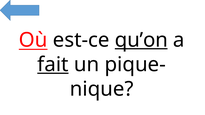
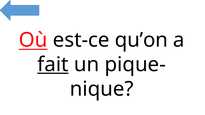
qu’on underline: present -> none
